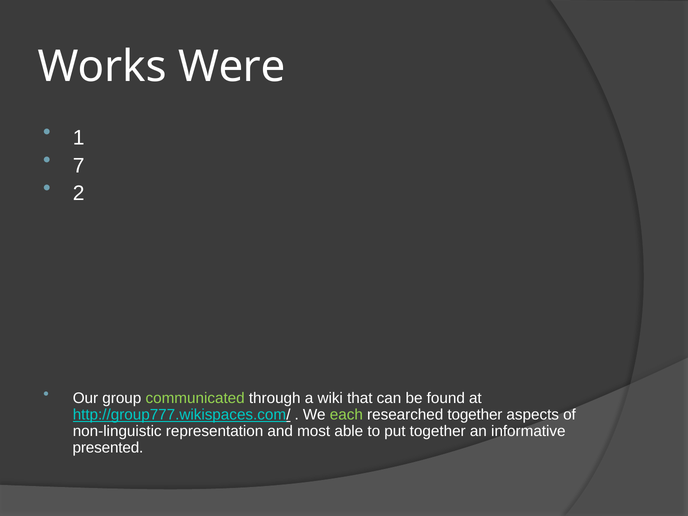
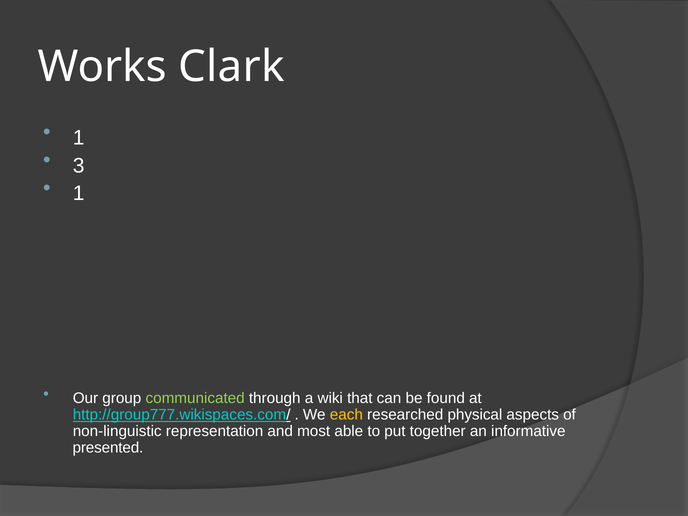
Were: Were -> Clark
7: 7 -> 3
2 at (79, 194): 2 -> 1
each colour: light green -> yellow
researched together: together -> physical
